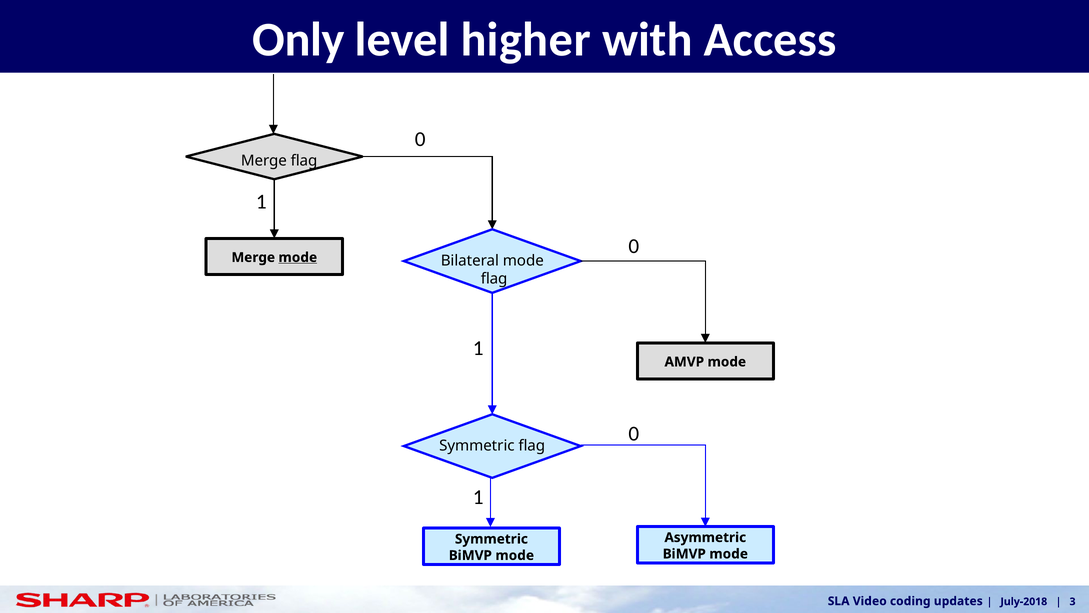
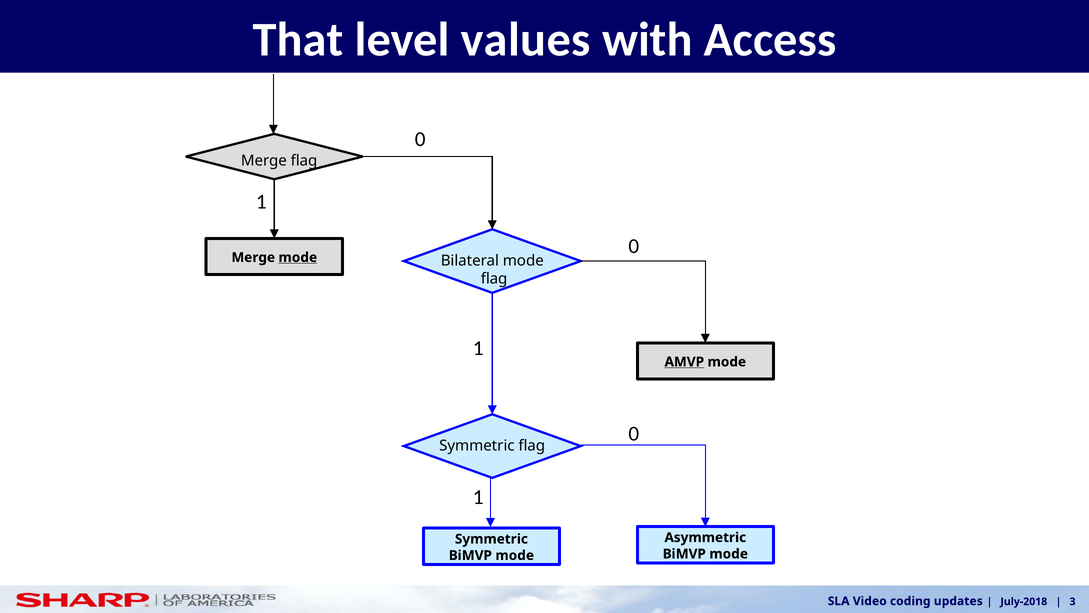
Only: Only -> That
higher: higher -> values
AMVP underline: none -> present
